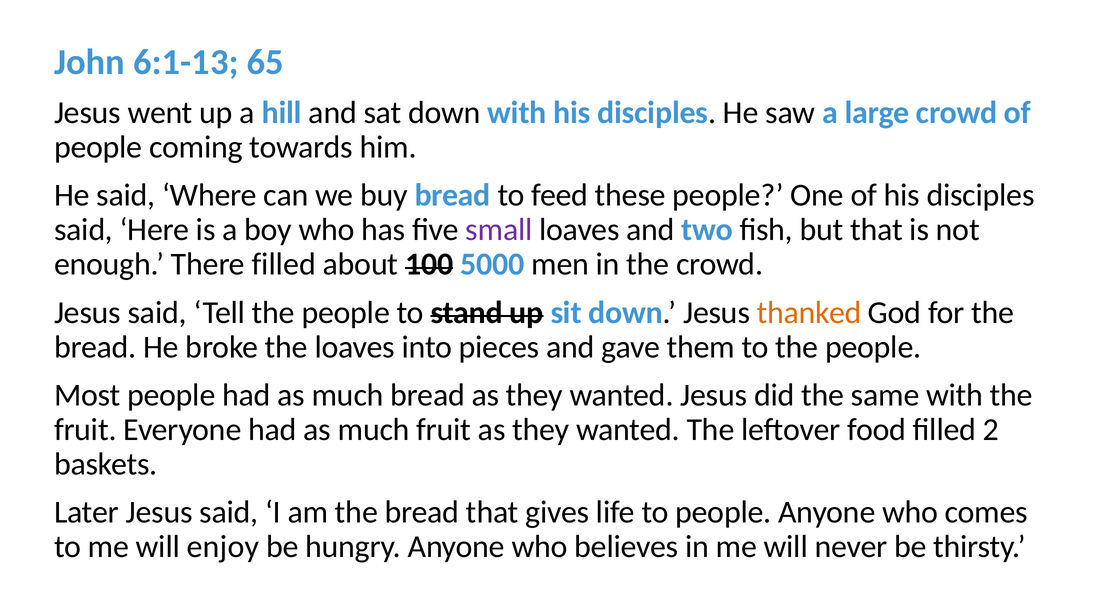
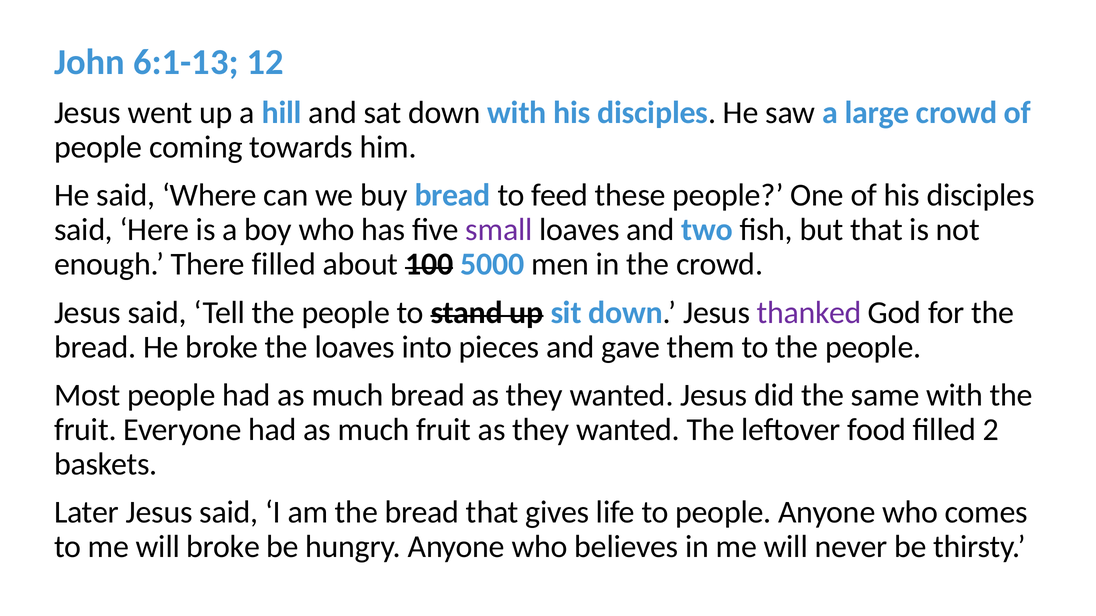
65: 65 -> 12
thanked colour: orange -> purple
will enjoy: enjoy -> broke
